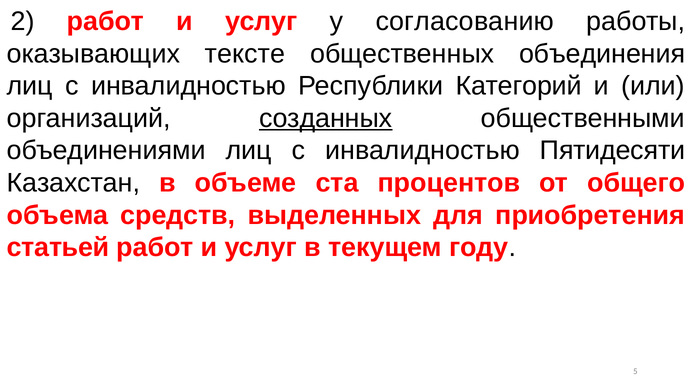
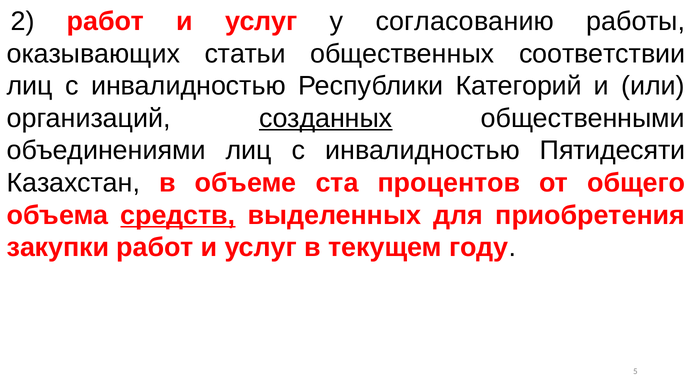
тексте: тексте -> статьи
объединения: объединения -> соответствии
средств underline: none -> present
статьей: статьей -> закупки
